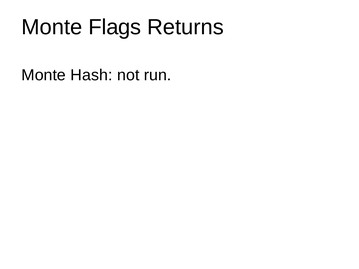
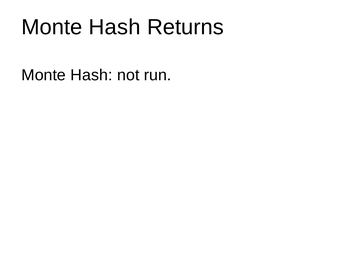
Flags at (115, 27): Flags -> Hash
